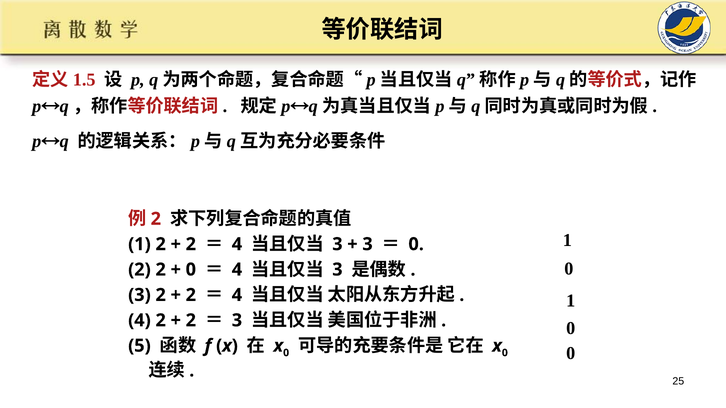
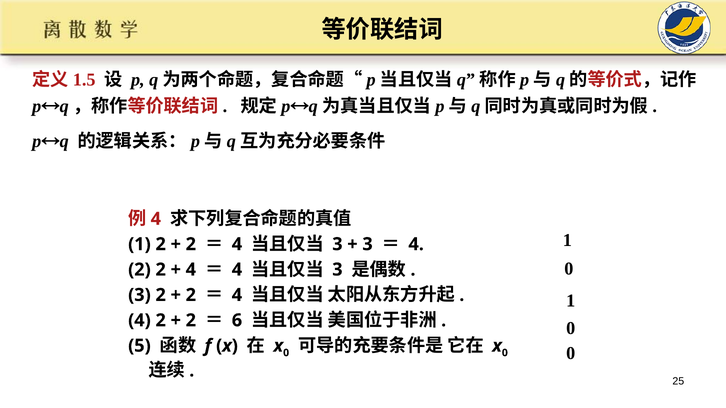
2 at (156, 219): 2 -> 4
0 at (416, 244): 0 -> 4
0 at (191, 270): 0 -> 4
3 at (237, 321): 3 -> 6
